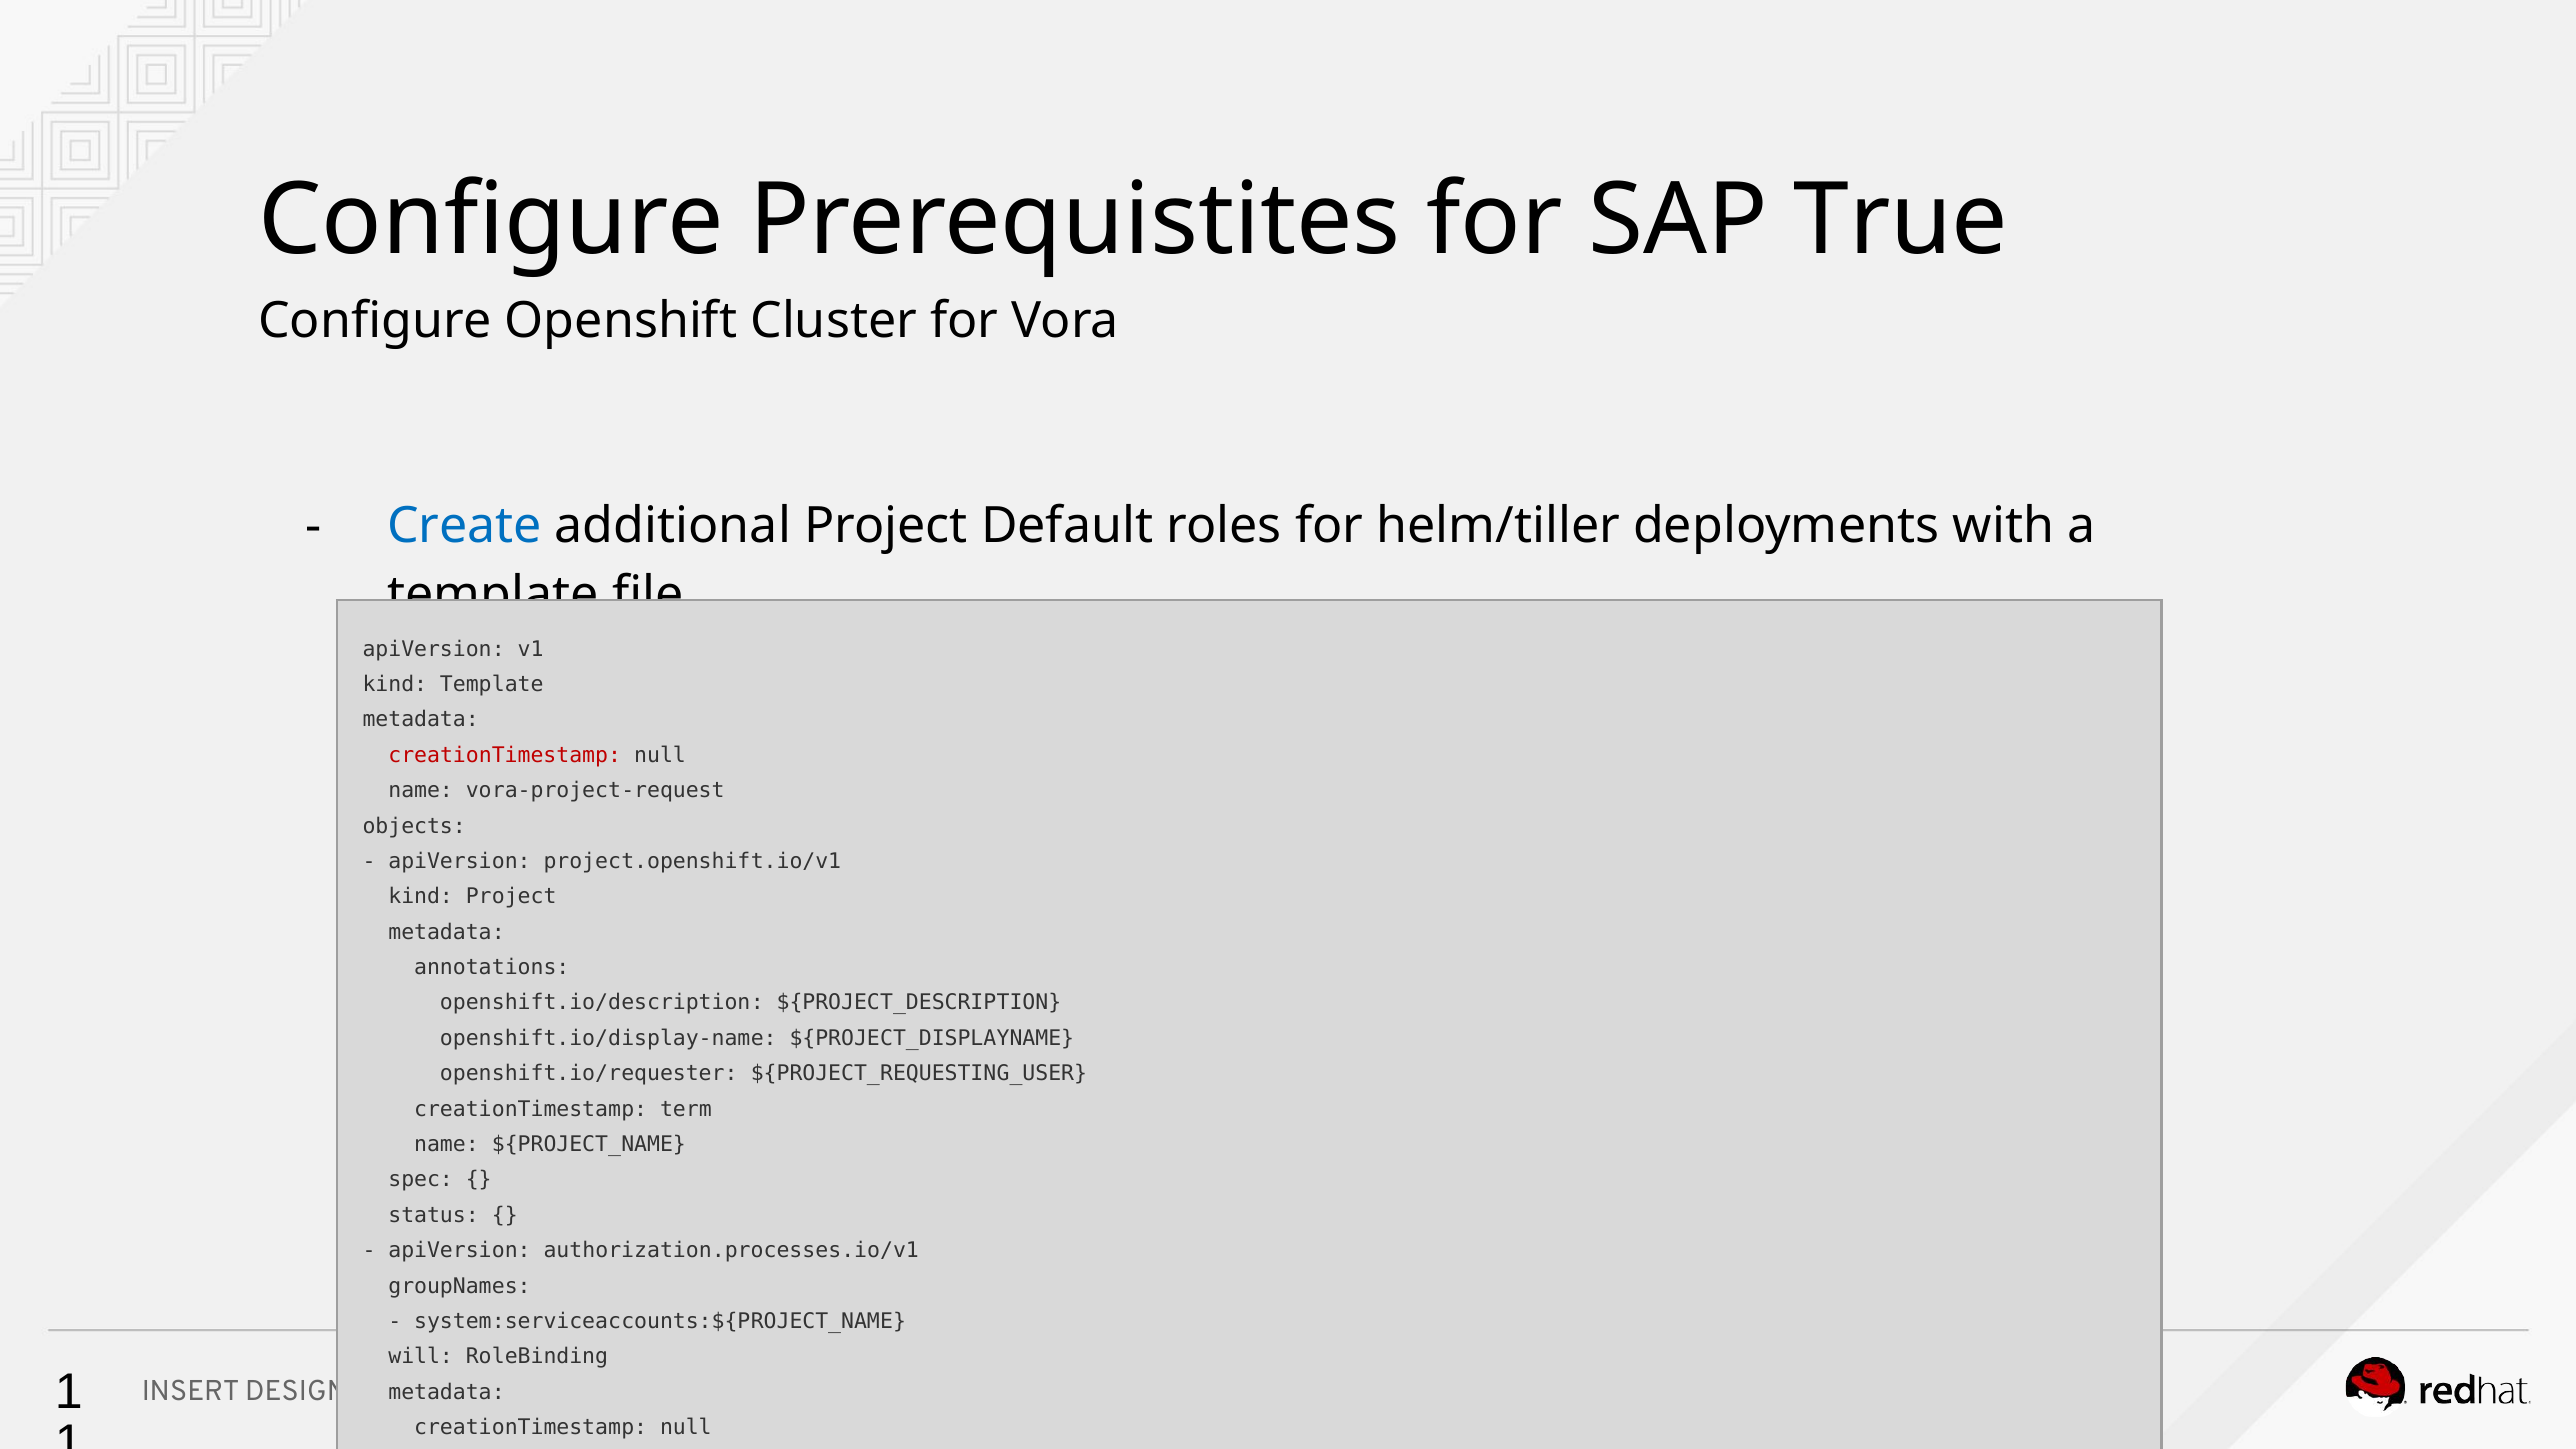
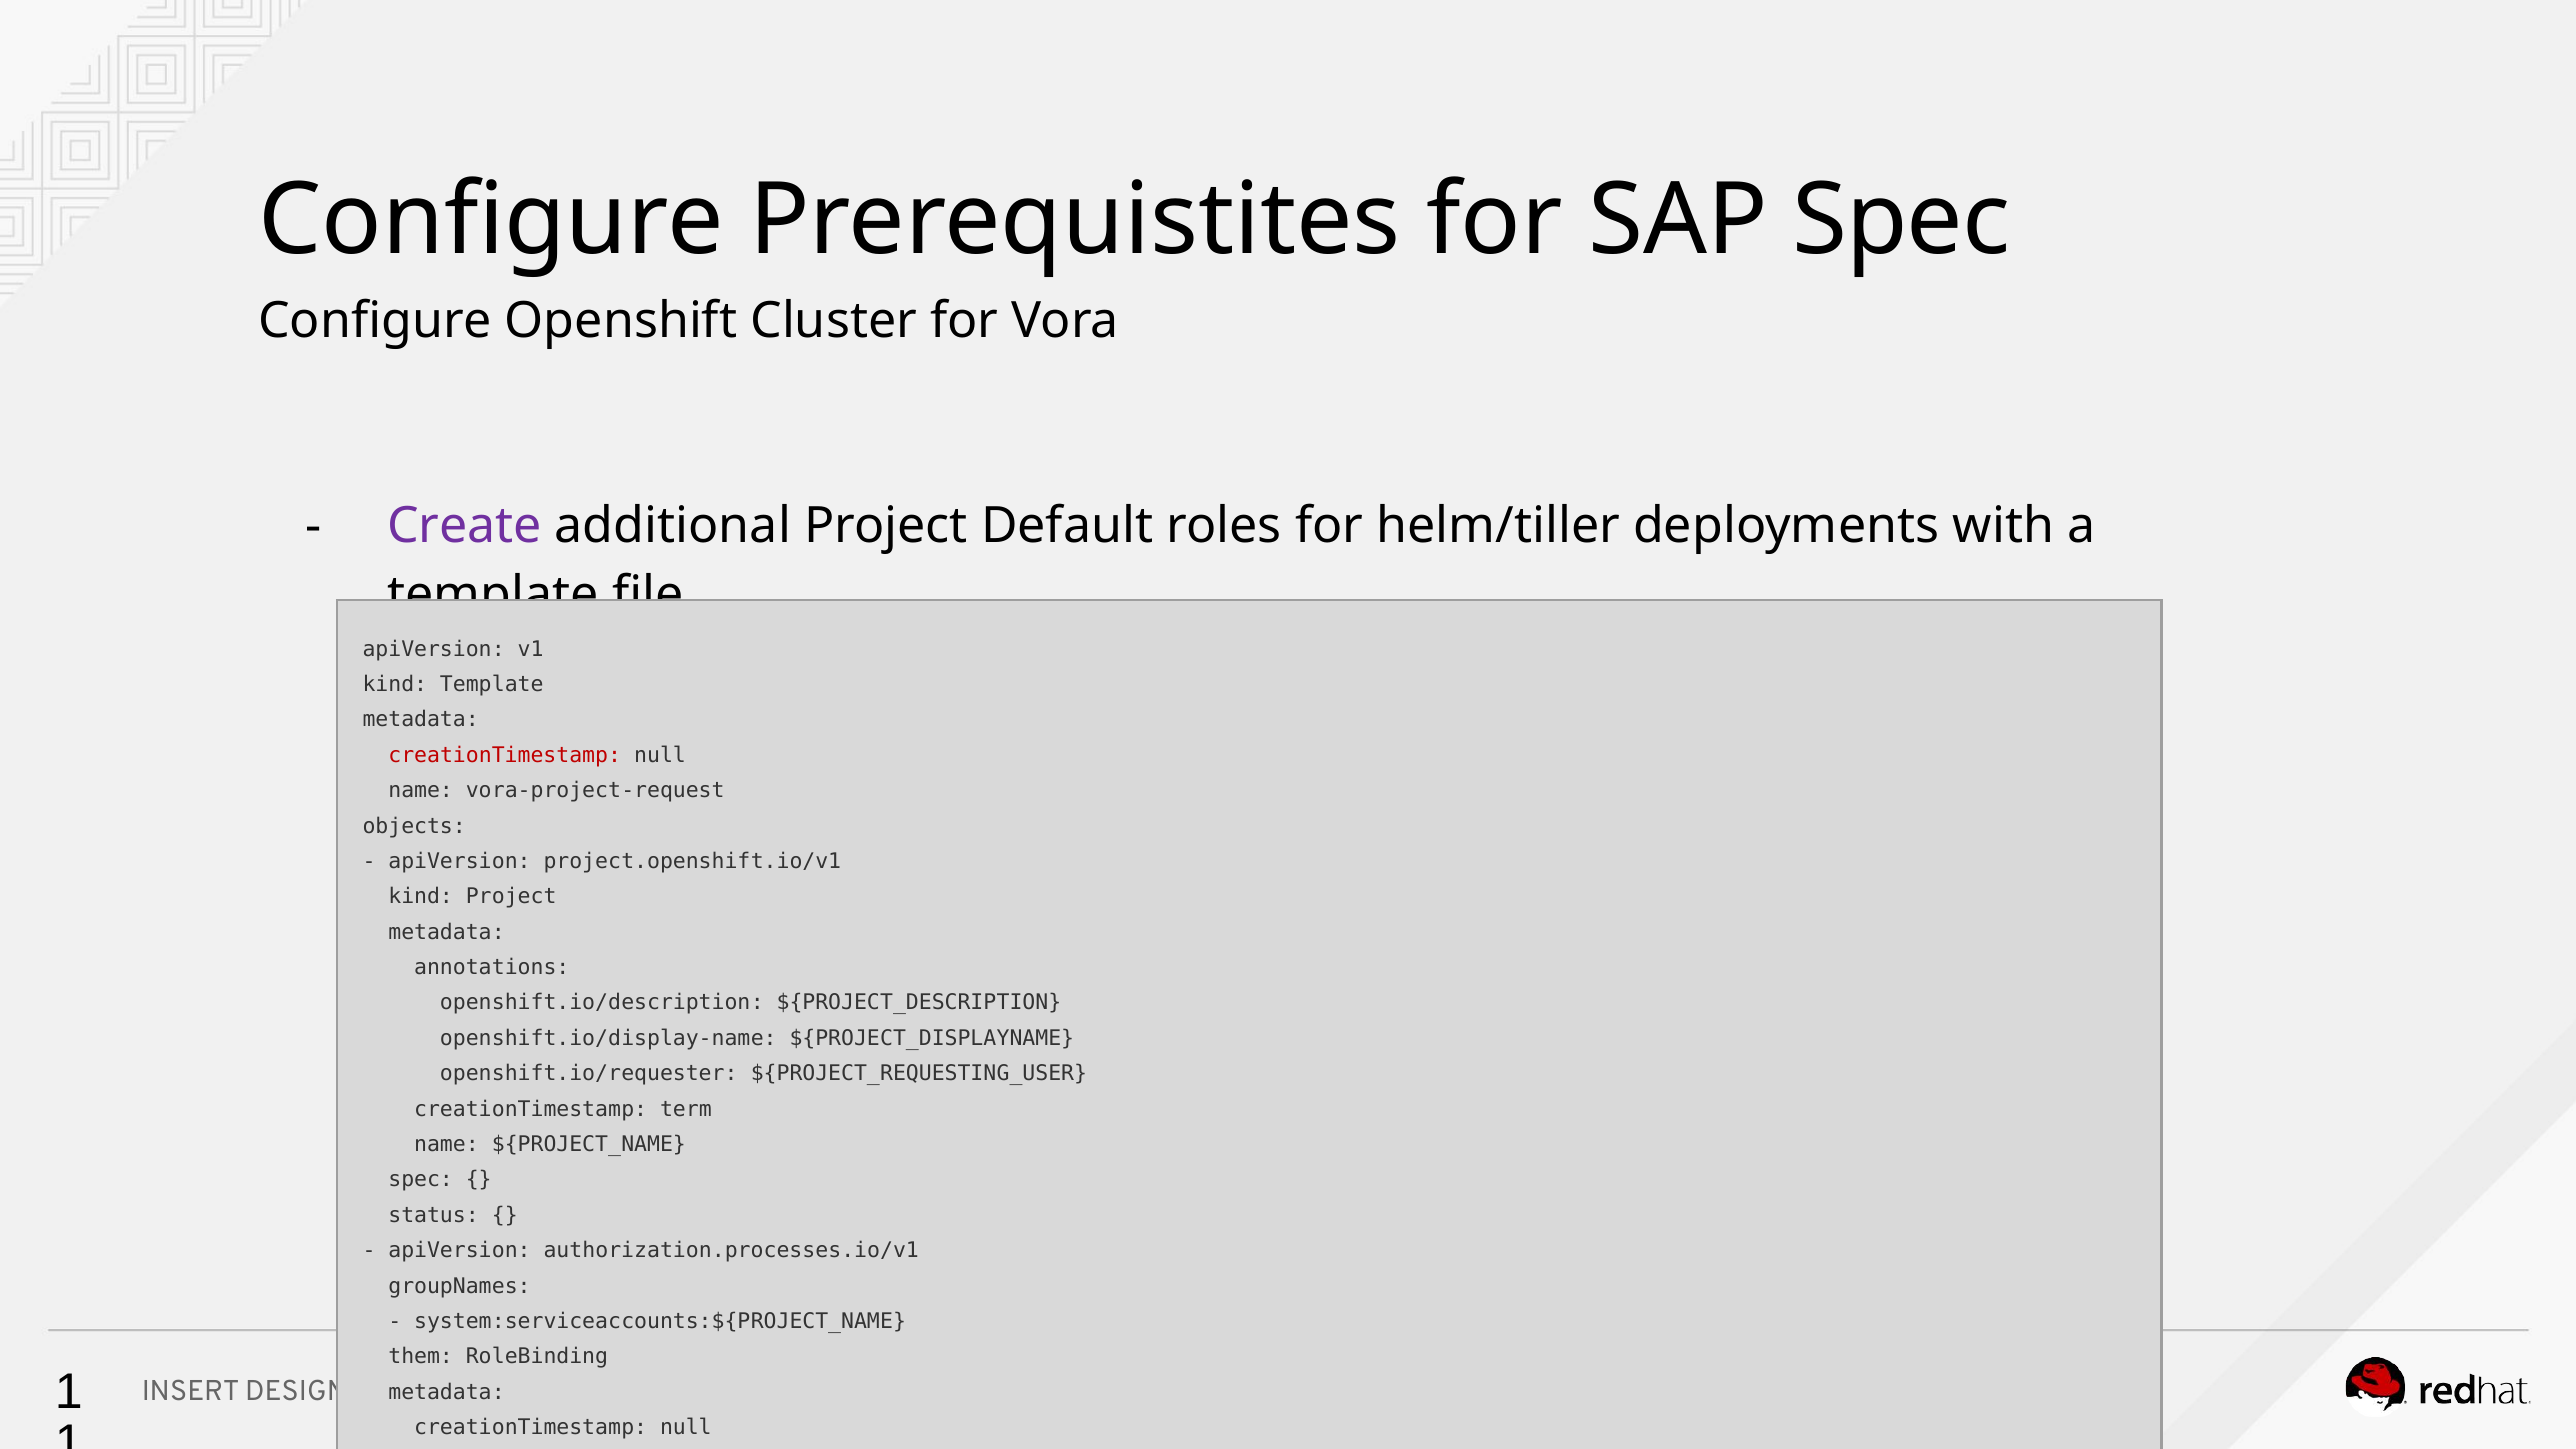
SAP True: True -> Spec
Create colour: blue -> purple
will: will -> them
